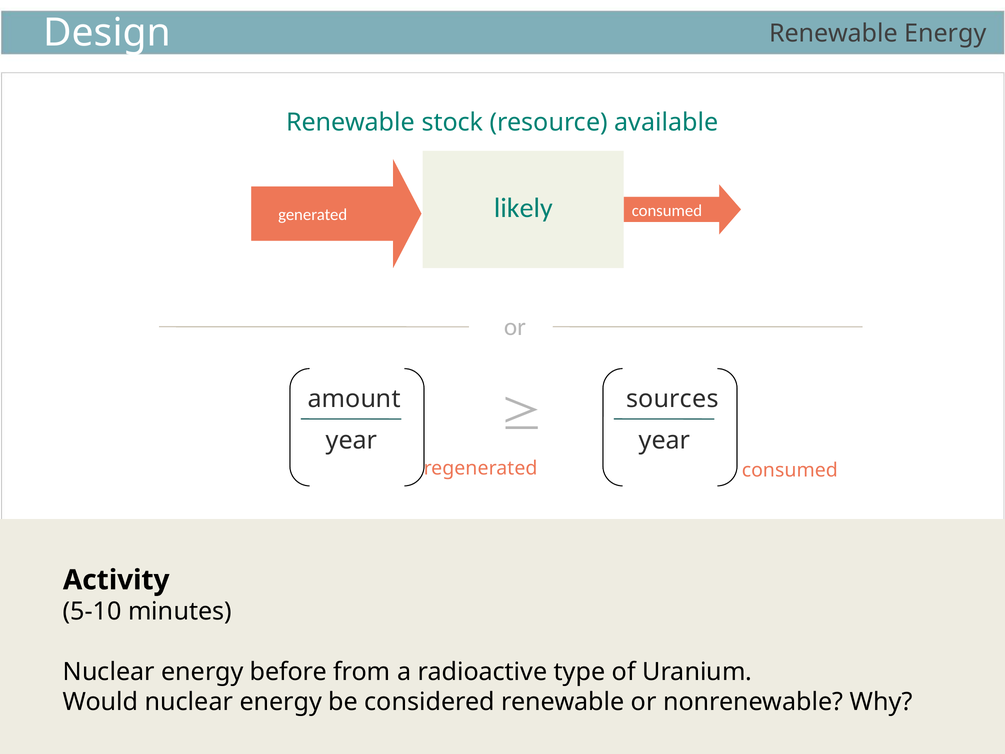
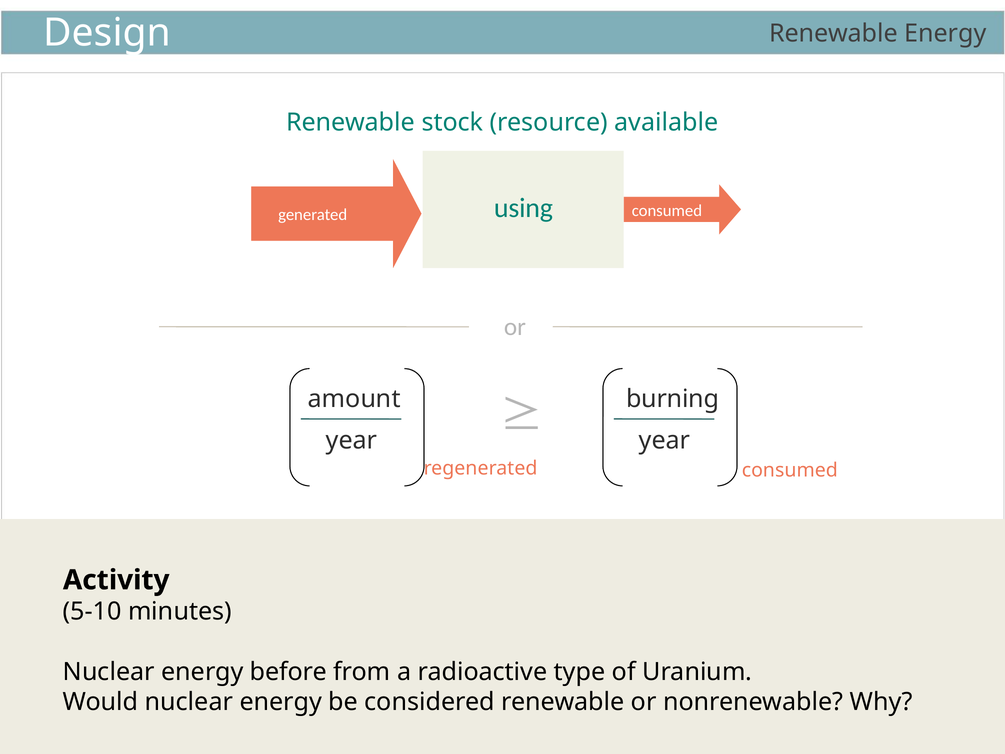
likely: likely -> using
sources: sources -> burning
